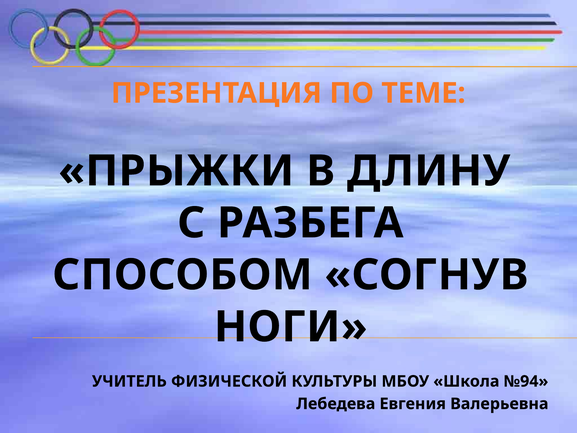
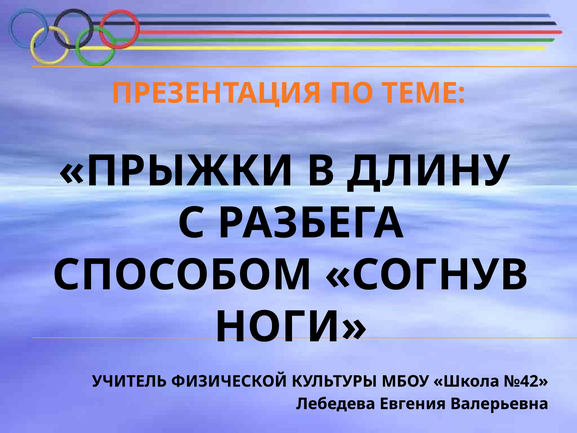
№94: №94 -> №42
